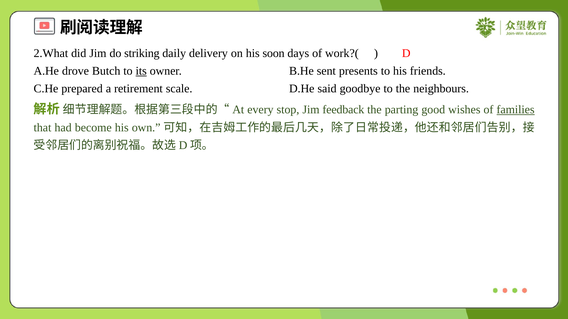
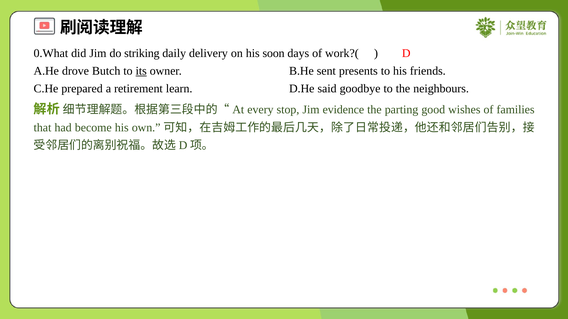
2.What: 2.What -> 0.What
scale: scale -> learn
feedback: feedback -> evidence
families underline: present -> none
